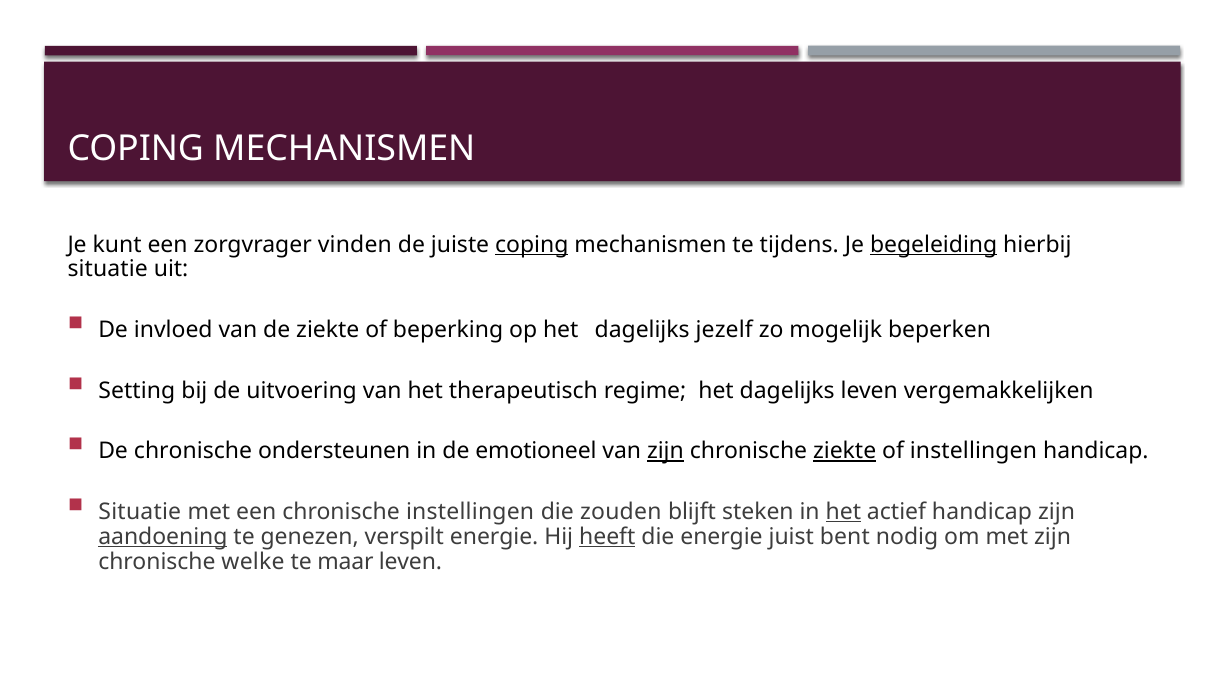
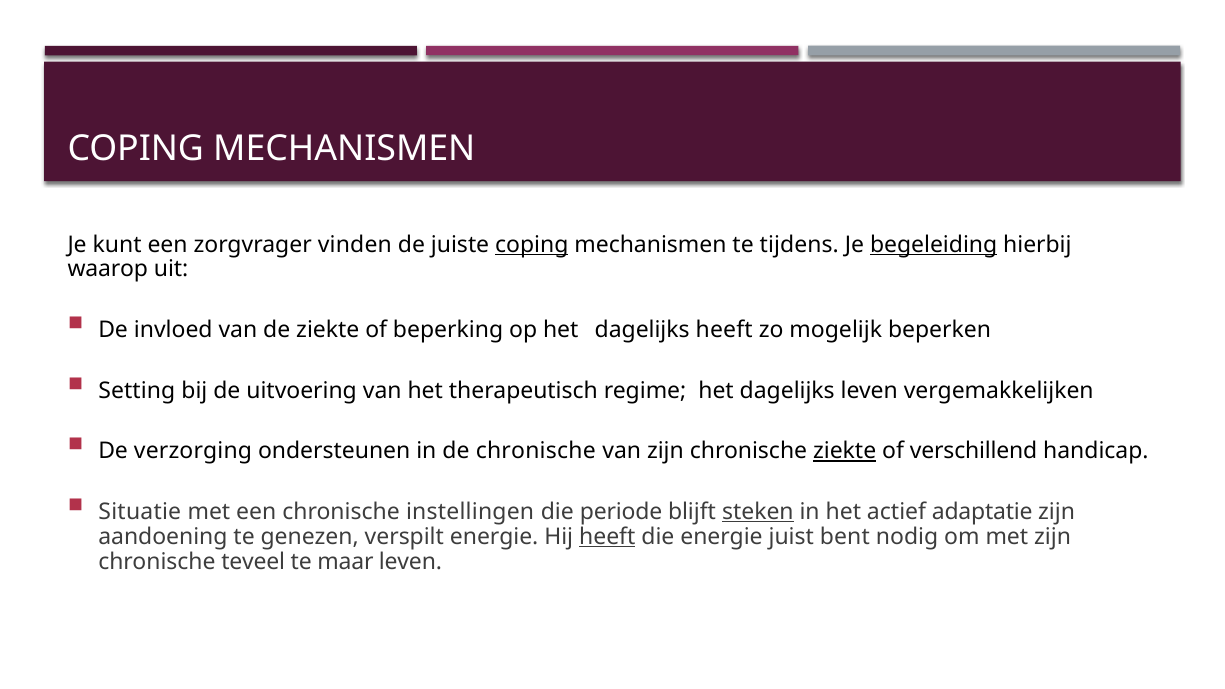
situatie at (108, 269): situatie -> waarop
dagelijks jezelf: jezelf -> heeft
De chronische: chronische -> verzorging
de emotioneel: emotioneel -> chronische
zijn at (665, 451) underline: present -> none
of instellingen: instellingen -> verschillend
zouden: zouden -> periode
steken underline: none -> present
het at (843, 512) underline: present -> none
actief handicap: handicap -> adaptatie
aandoening underline: present -> none
welke: welke -> teveel
